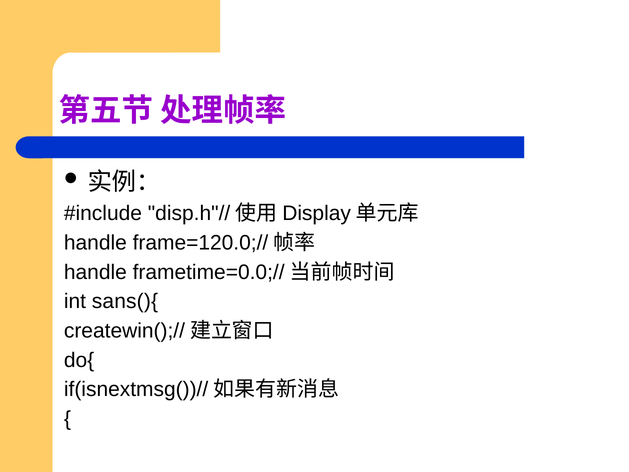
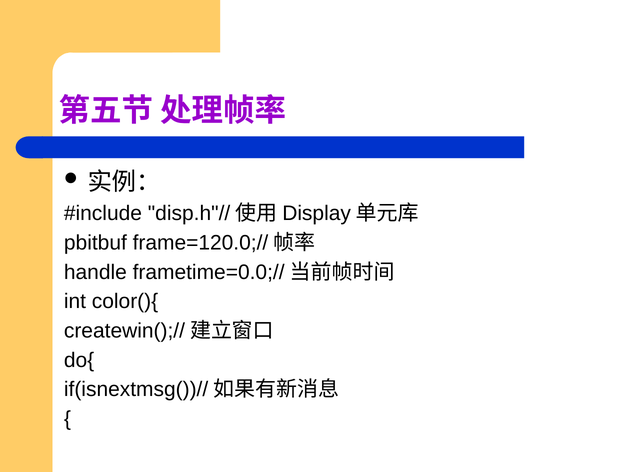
handle at (95, 243): handle -> pbitbuf
sans(){: sans(){ -> color(){
